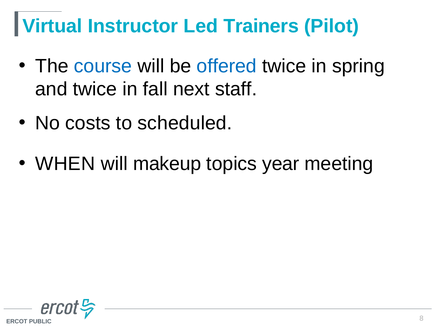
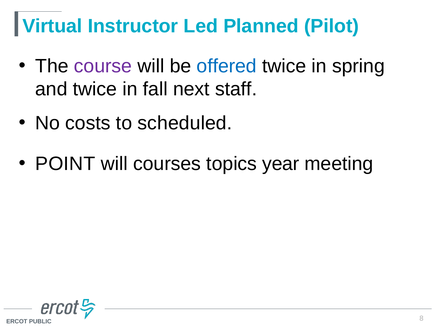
Trainers: Trainers -> Planned
course colour: blue -> purple
WHEN: WHEN -> POINT
makeup: makeup -> courses
